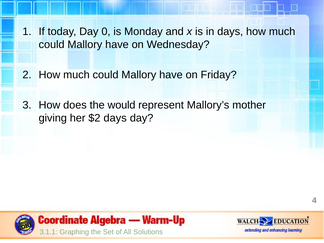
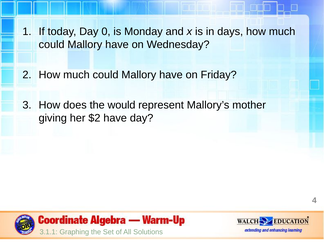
$2 days: days -> have
